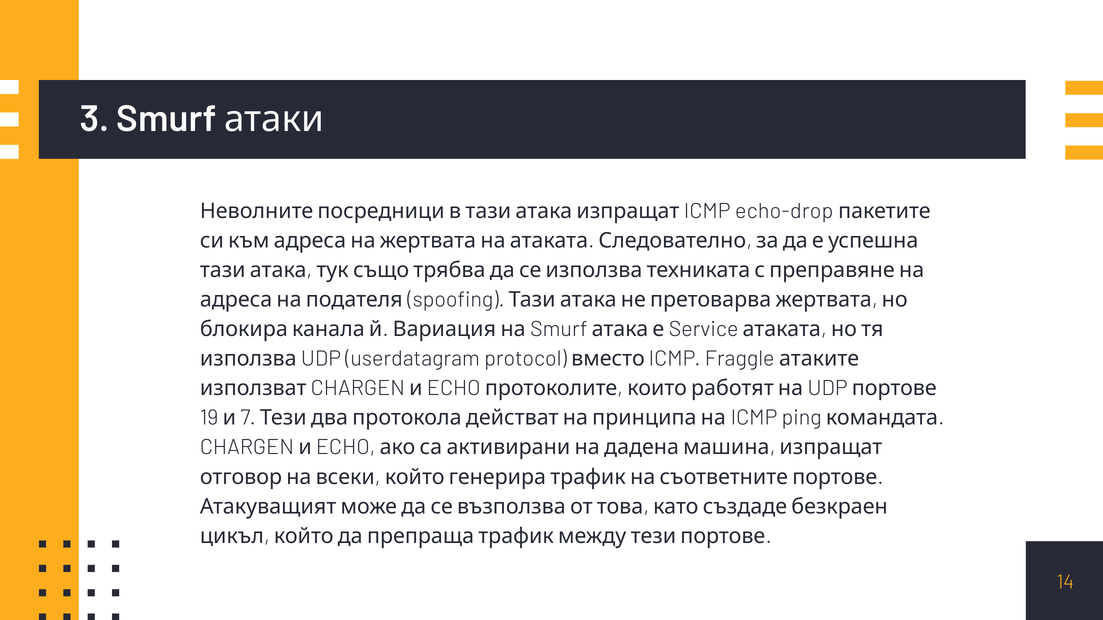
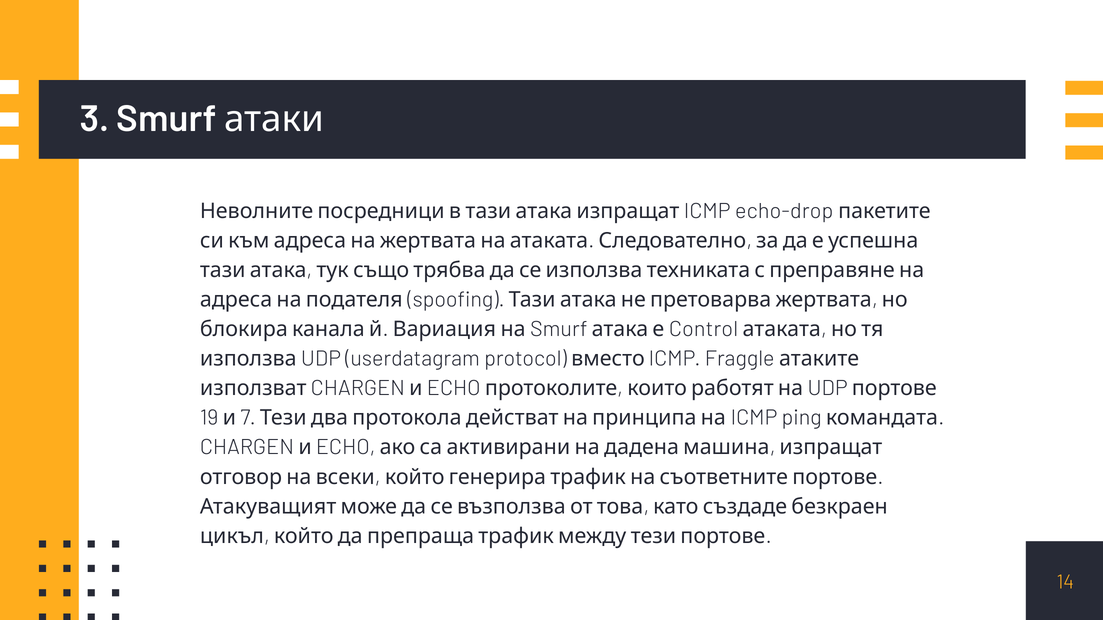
Service: Service -> Control
